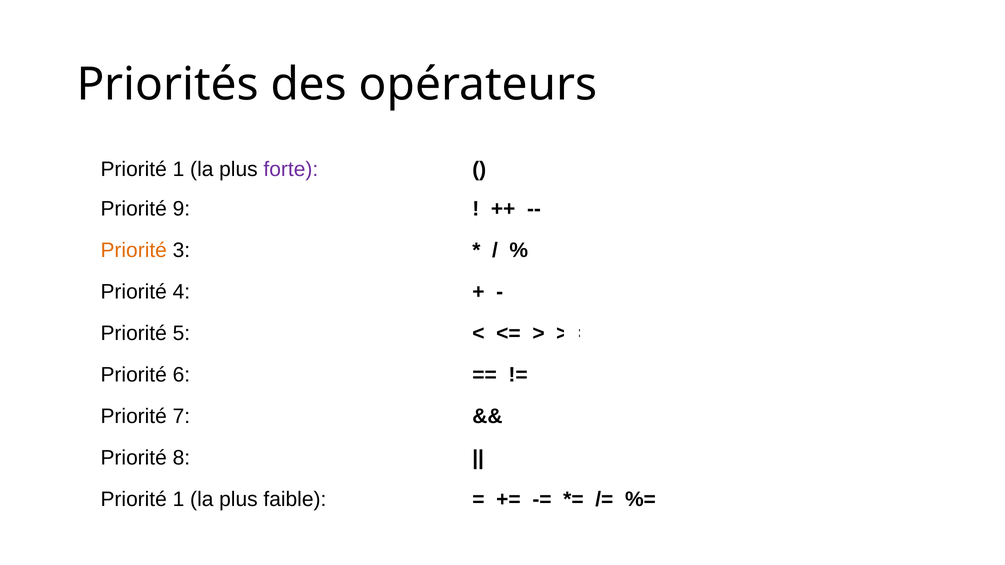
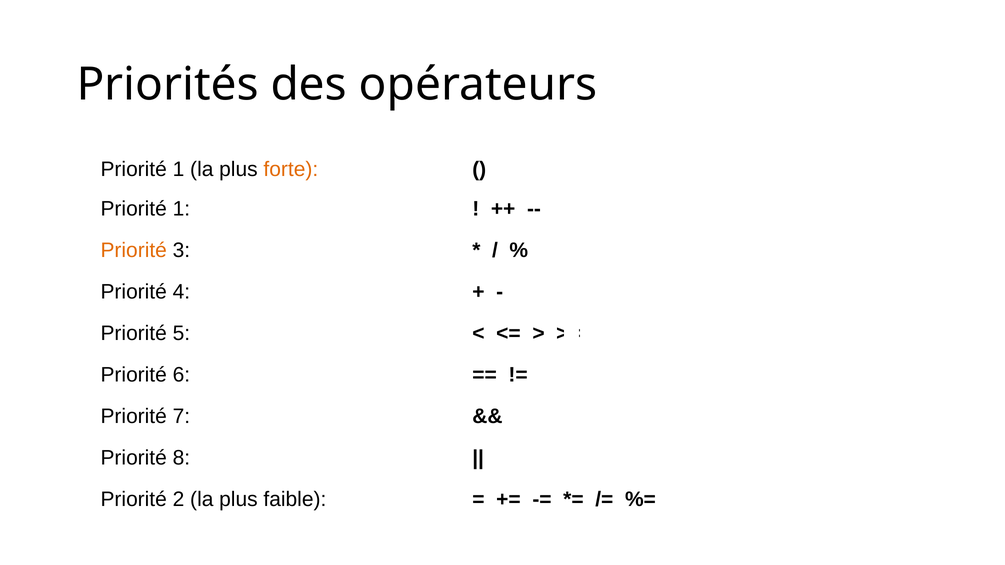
forte colour: purple -> orange
9 at (181, 209): 9 -> 1
1 at (178, 500): 1 -> 2
